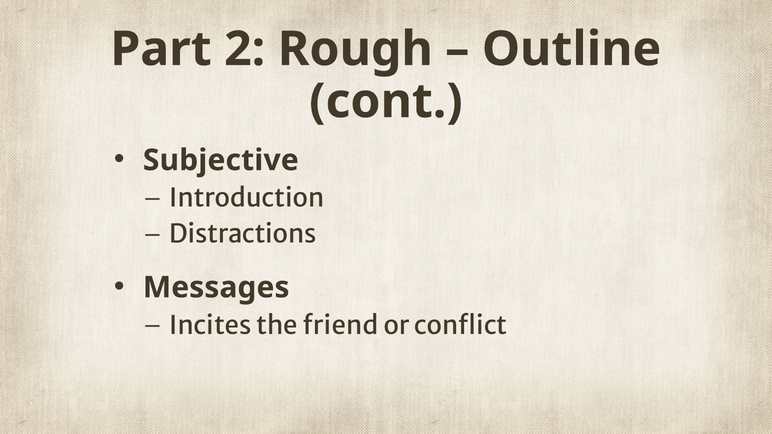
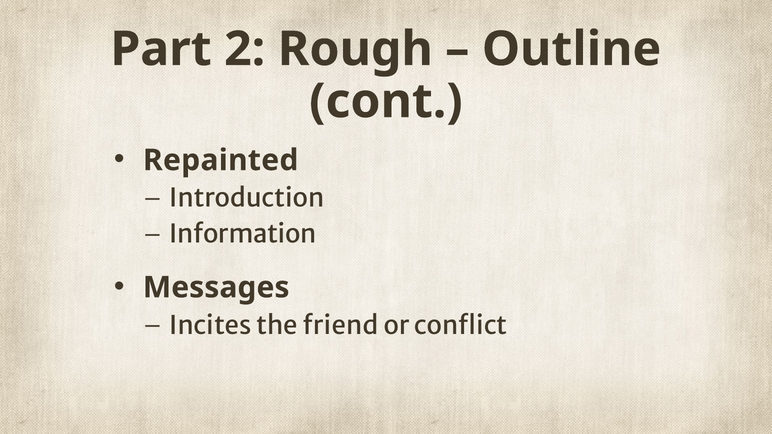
Subjective: Subjective -> Repainted
Distractions: Distractions -> Information
